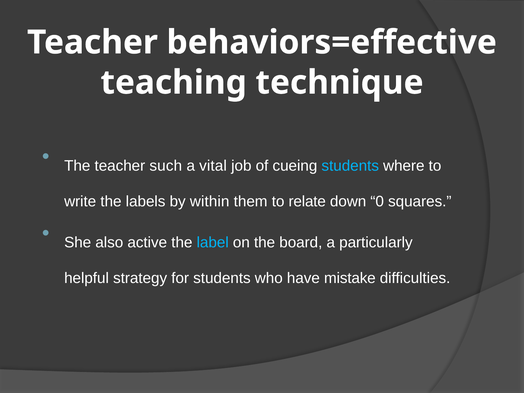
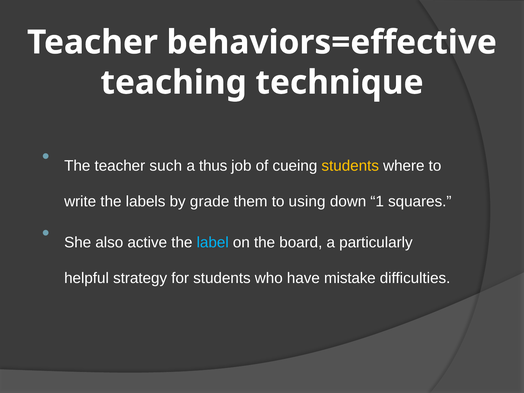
vital: vital -> thus
students at (350, 166) colour: light blue -> yellow
within: within -> grade
relate: relate -> using
0: 0 -> 1
